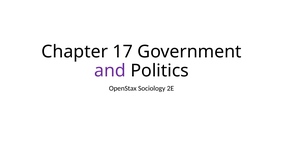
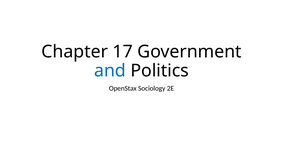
and colour: purple -> blue
